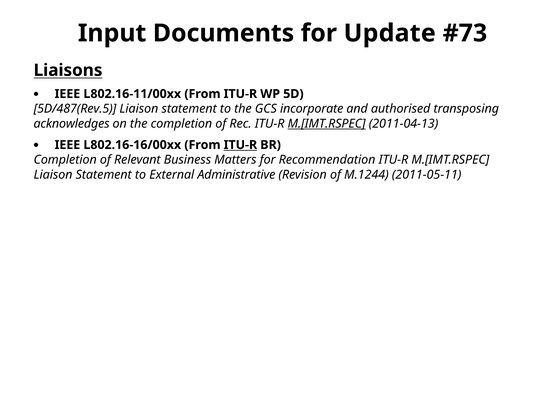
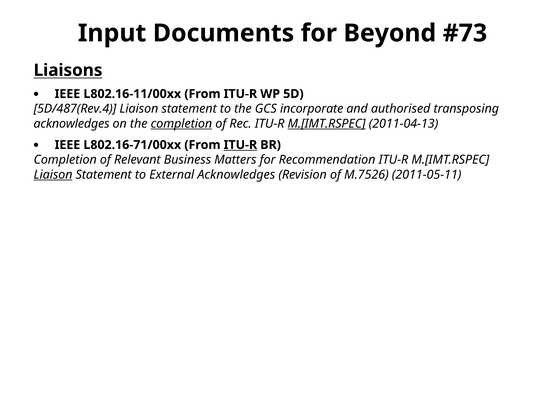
Update: Update -> Beyond
5D/487(Rev.5: 5D/487(Rev.5 -> 5D/487(Rev.4
completion at (181, 124) underline: none -> present
L802.16-16/00xx: L802.16-16/00xx -> L802.16-71/00xx
Liaison at (53, 175) underline: none -> present
External Administrative: Administrative -> Acknowledges
M.1244: M.1244 -> M.7526
